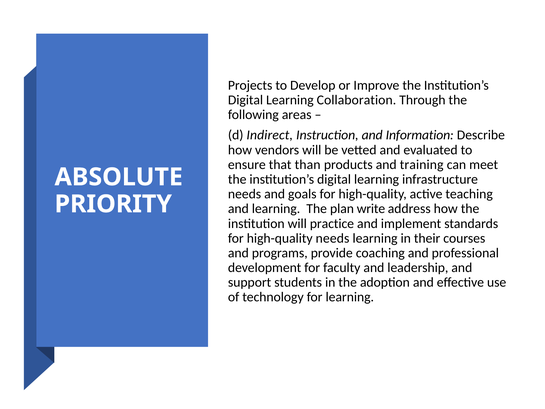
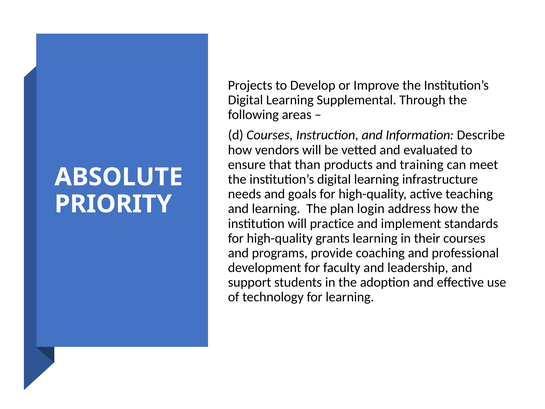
Collaboration: Collaboration -> Supplemental
d Indirect: Indirect -> Courses
write: write -> login
high-quality needs: needs -> grants
